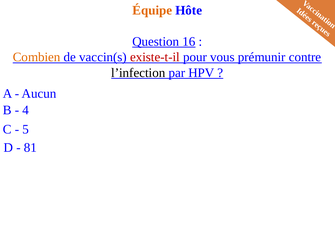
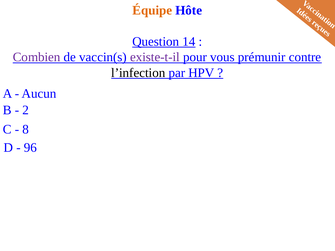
16: 16 -> 14
Combien colour: orange -> purple
existe-t-il colour: red -> purple
4: 4 -> 2
5: 5 -> 8
81: 81 -> 96
